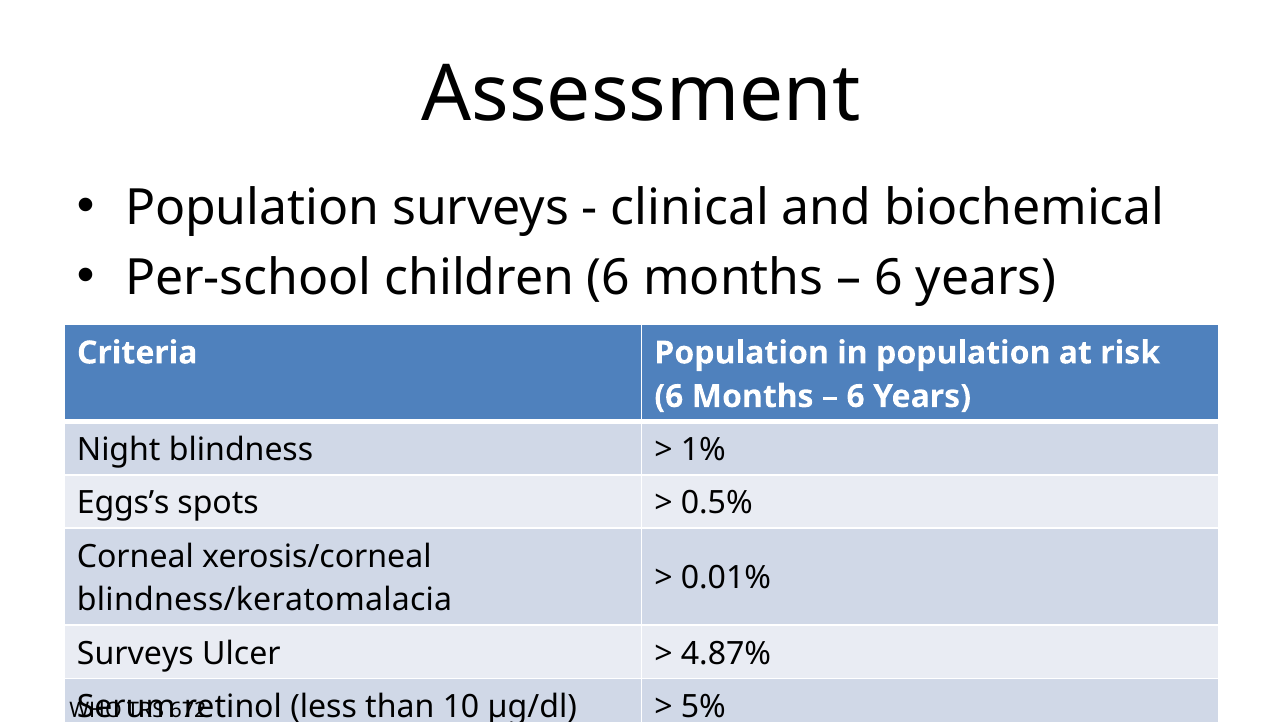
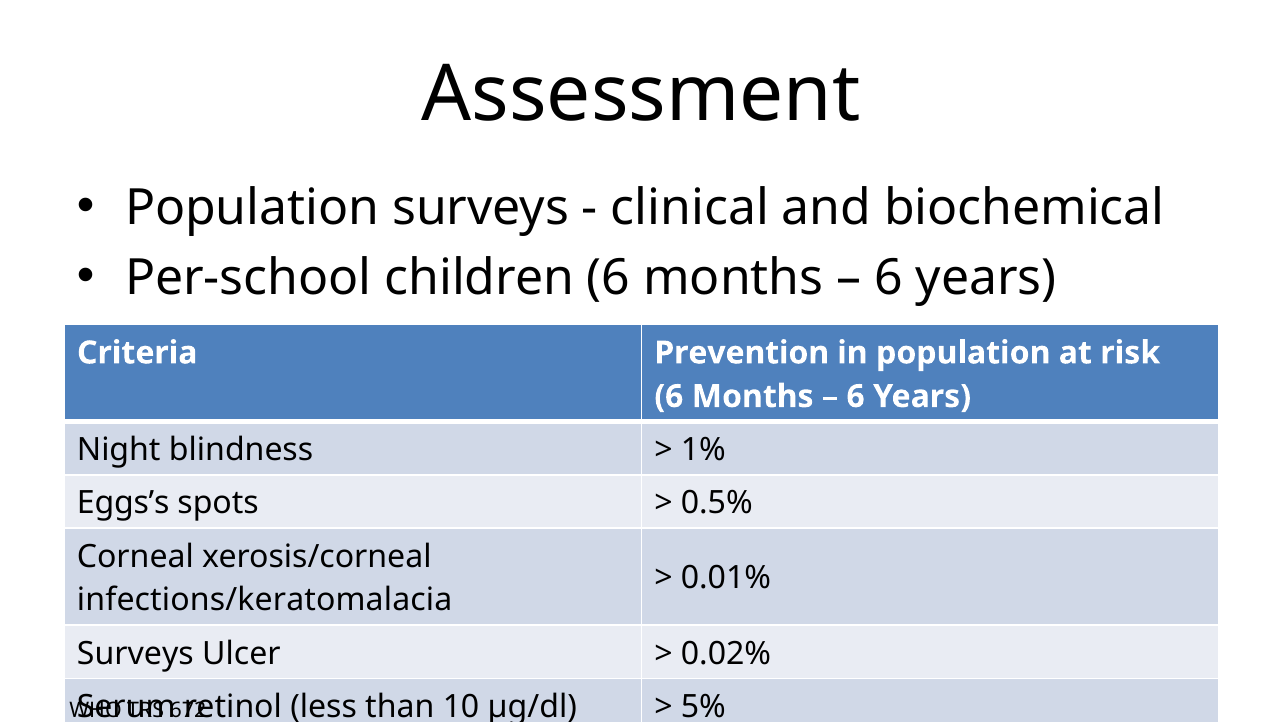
Criteria Population: Population -> Prevention
blindness/keratomalacia: blindness/keratomalacia -> infections/keratomalacia
4.87%: 4.87% -> 0.02%
